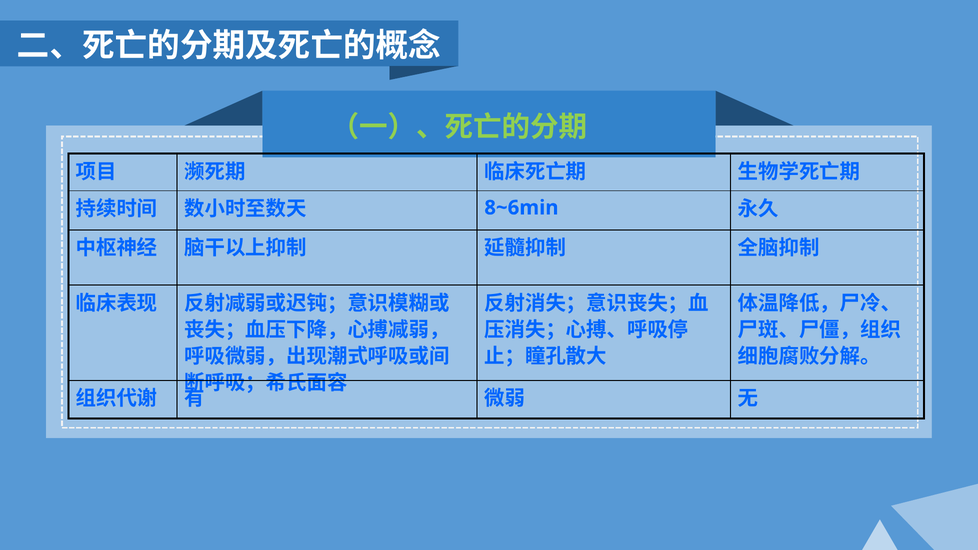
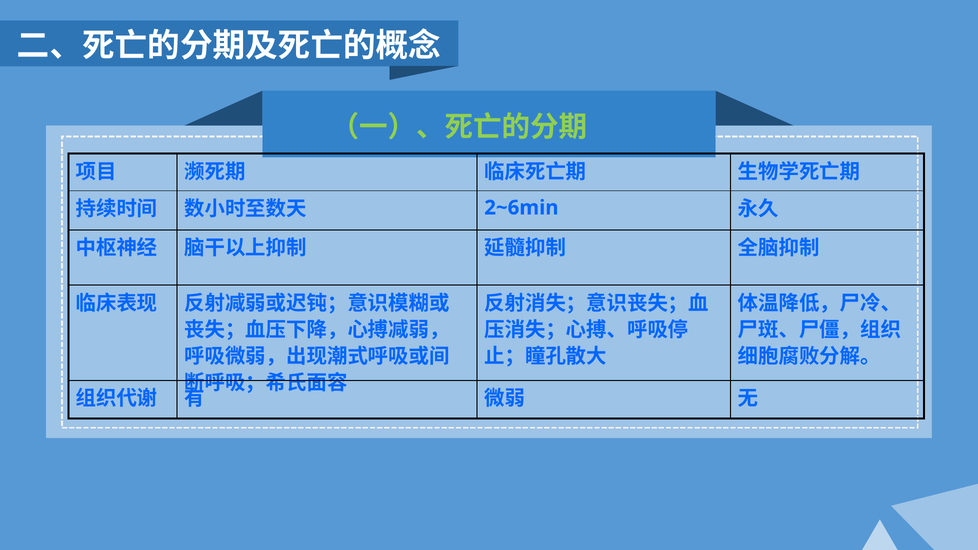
8~6min: 8~6min -> 2~6min
